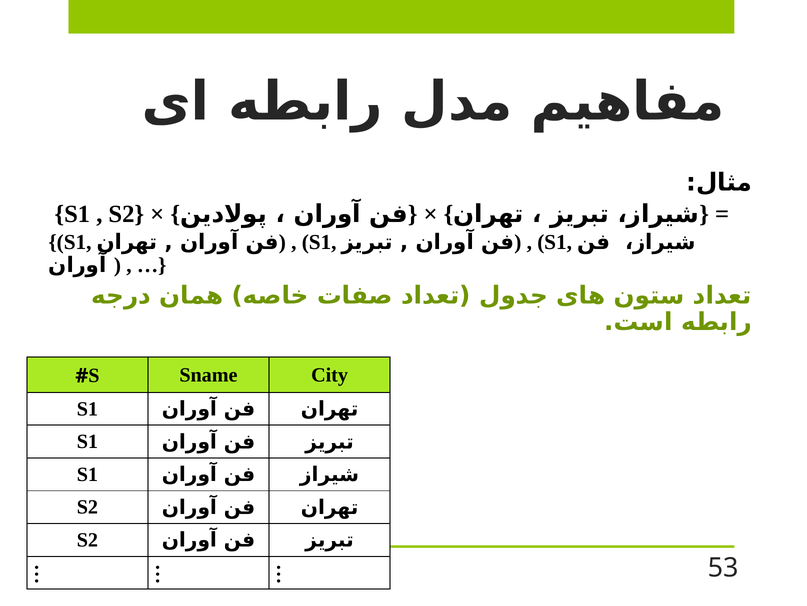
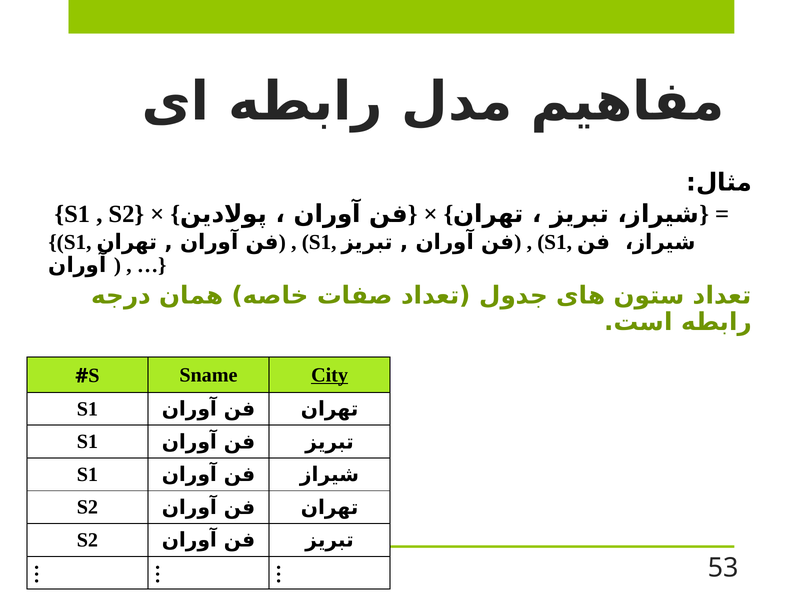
City underline: none -> present
